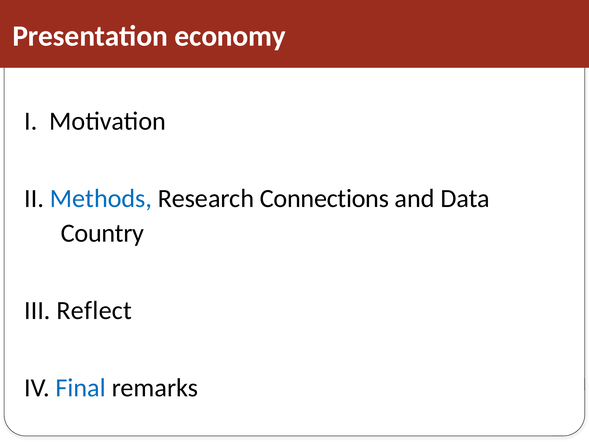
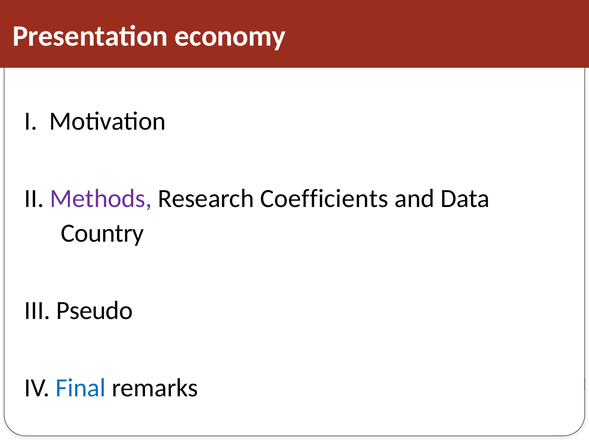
Methods colour: blue -> purple
Connections: Connections -> Coefficients
Reflect: Reflect -> Pseudo
